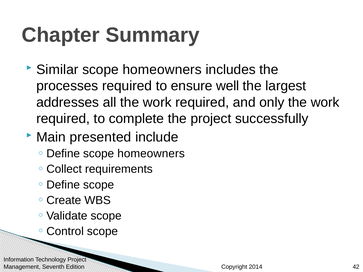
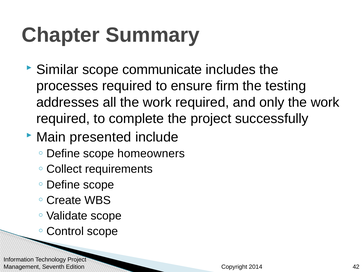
homeowners at (162, 70): homeowners -> communicate
well: well -> firm
largest: largest -> testing
